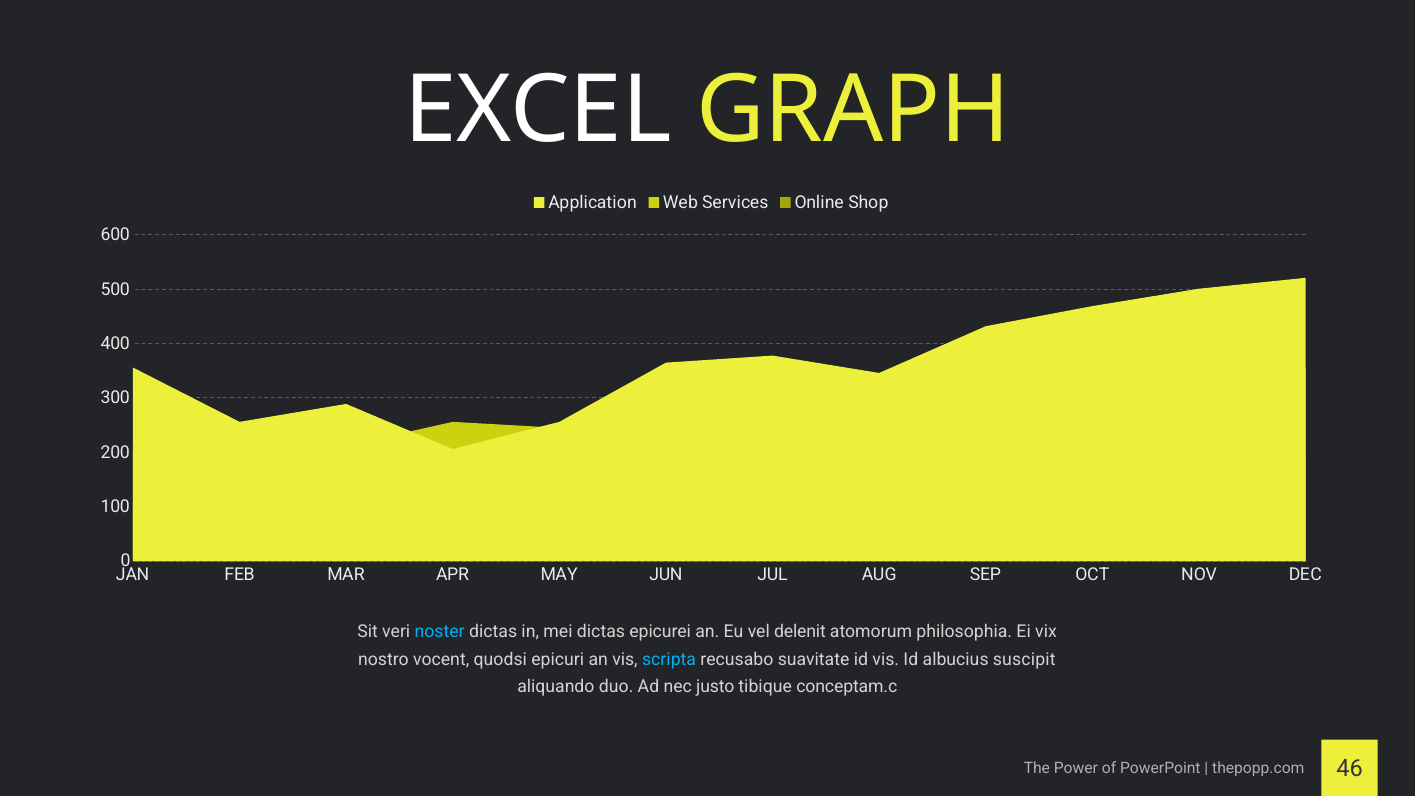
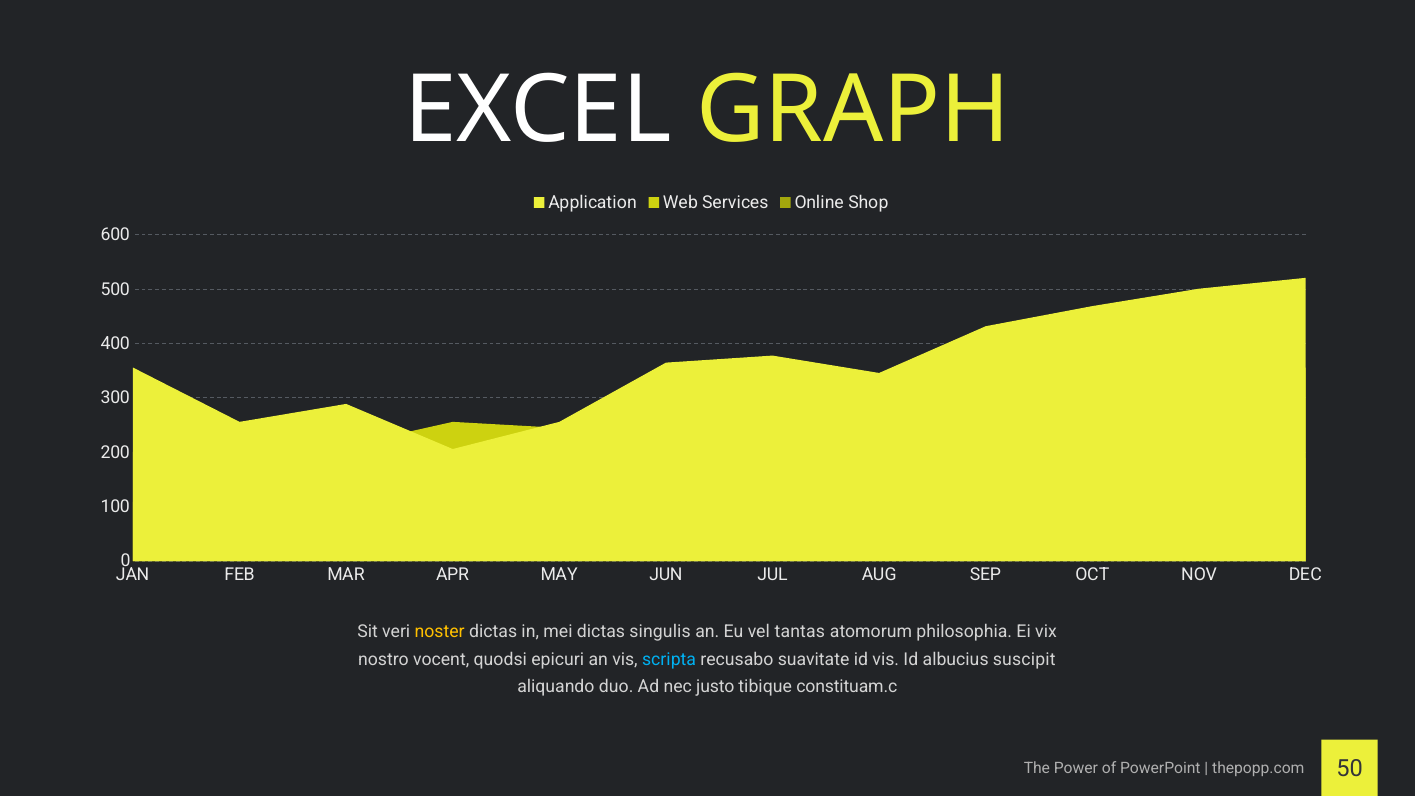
noster colour: light blue -> yellow
epicurei: epicurei -> singulis
delenit: delenit -> tantas
conceptam.c: conceptam.c -> constituam.c
46: 46 -> 50
